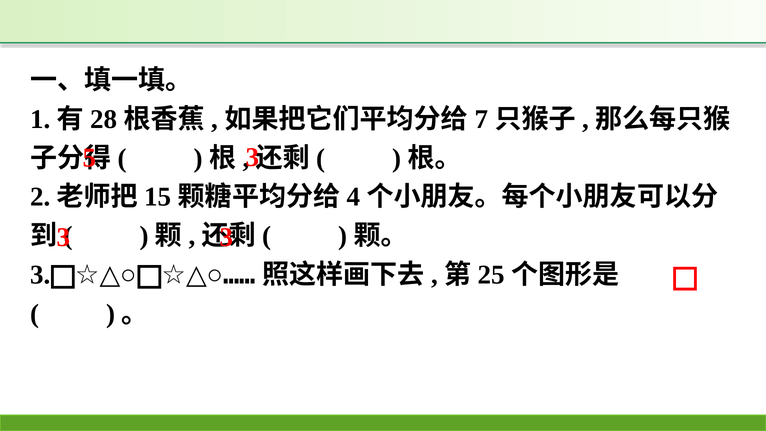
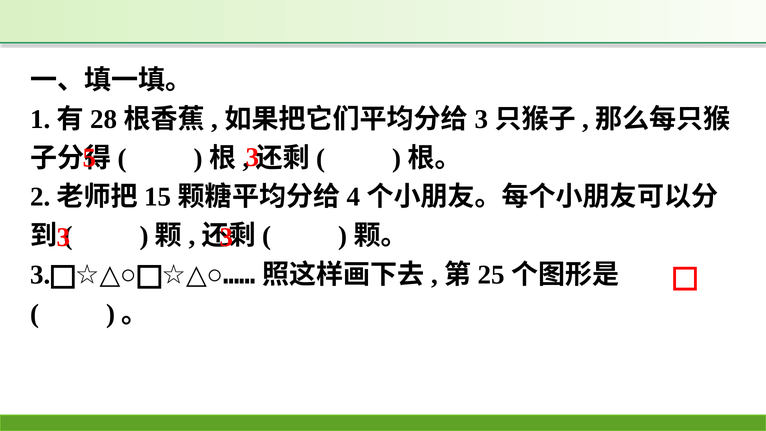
7 at (481, 119): 7 -> 3
